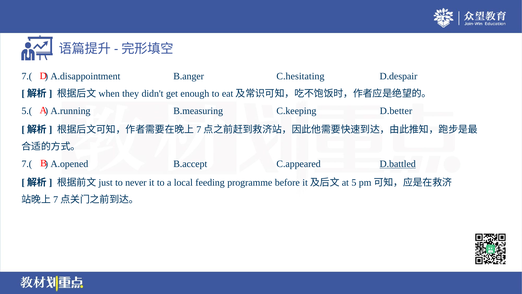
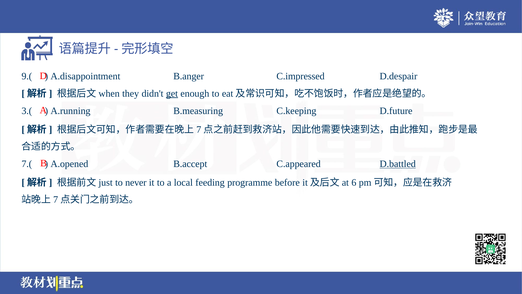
7.( at (27, 76): 7.( -> 9.(
C.hesitating: C.hesitating -> C.impressed
get underline: none -> present
5.(: 5.( -> 3.(
D.better: D.better -> D.future
5: 5 -> 6
